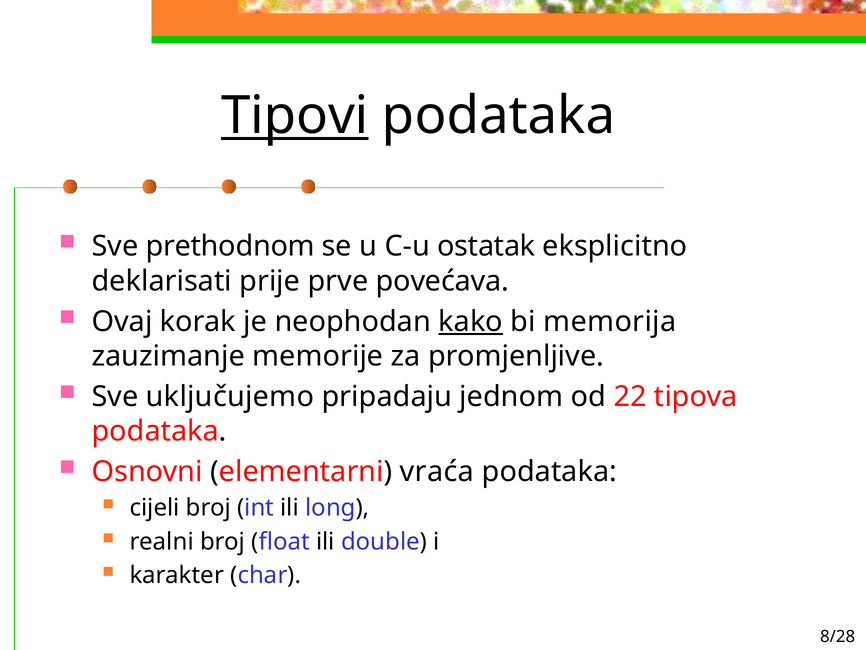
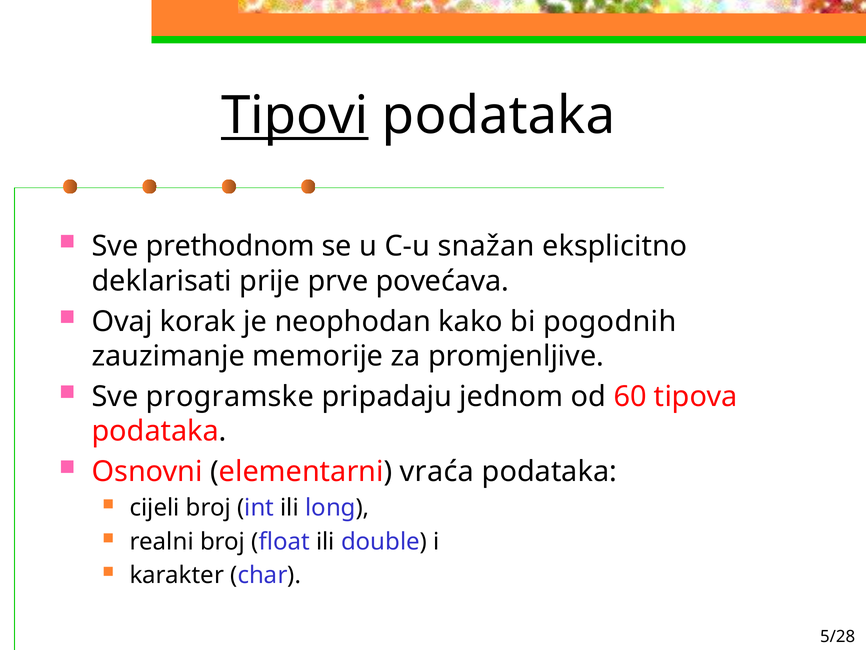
ostatak: ostatak -> snažan
kako underline: present -> none
memorija: memorija -> pogodnih
uključujemo: uključujemo -> programske
22: 22 -> 60
8/28: 8/28 -> 5/28
